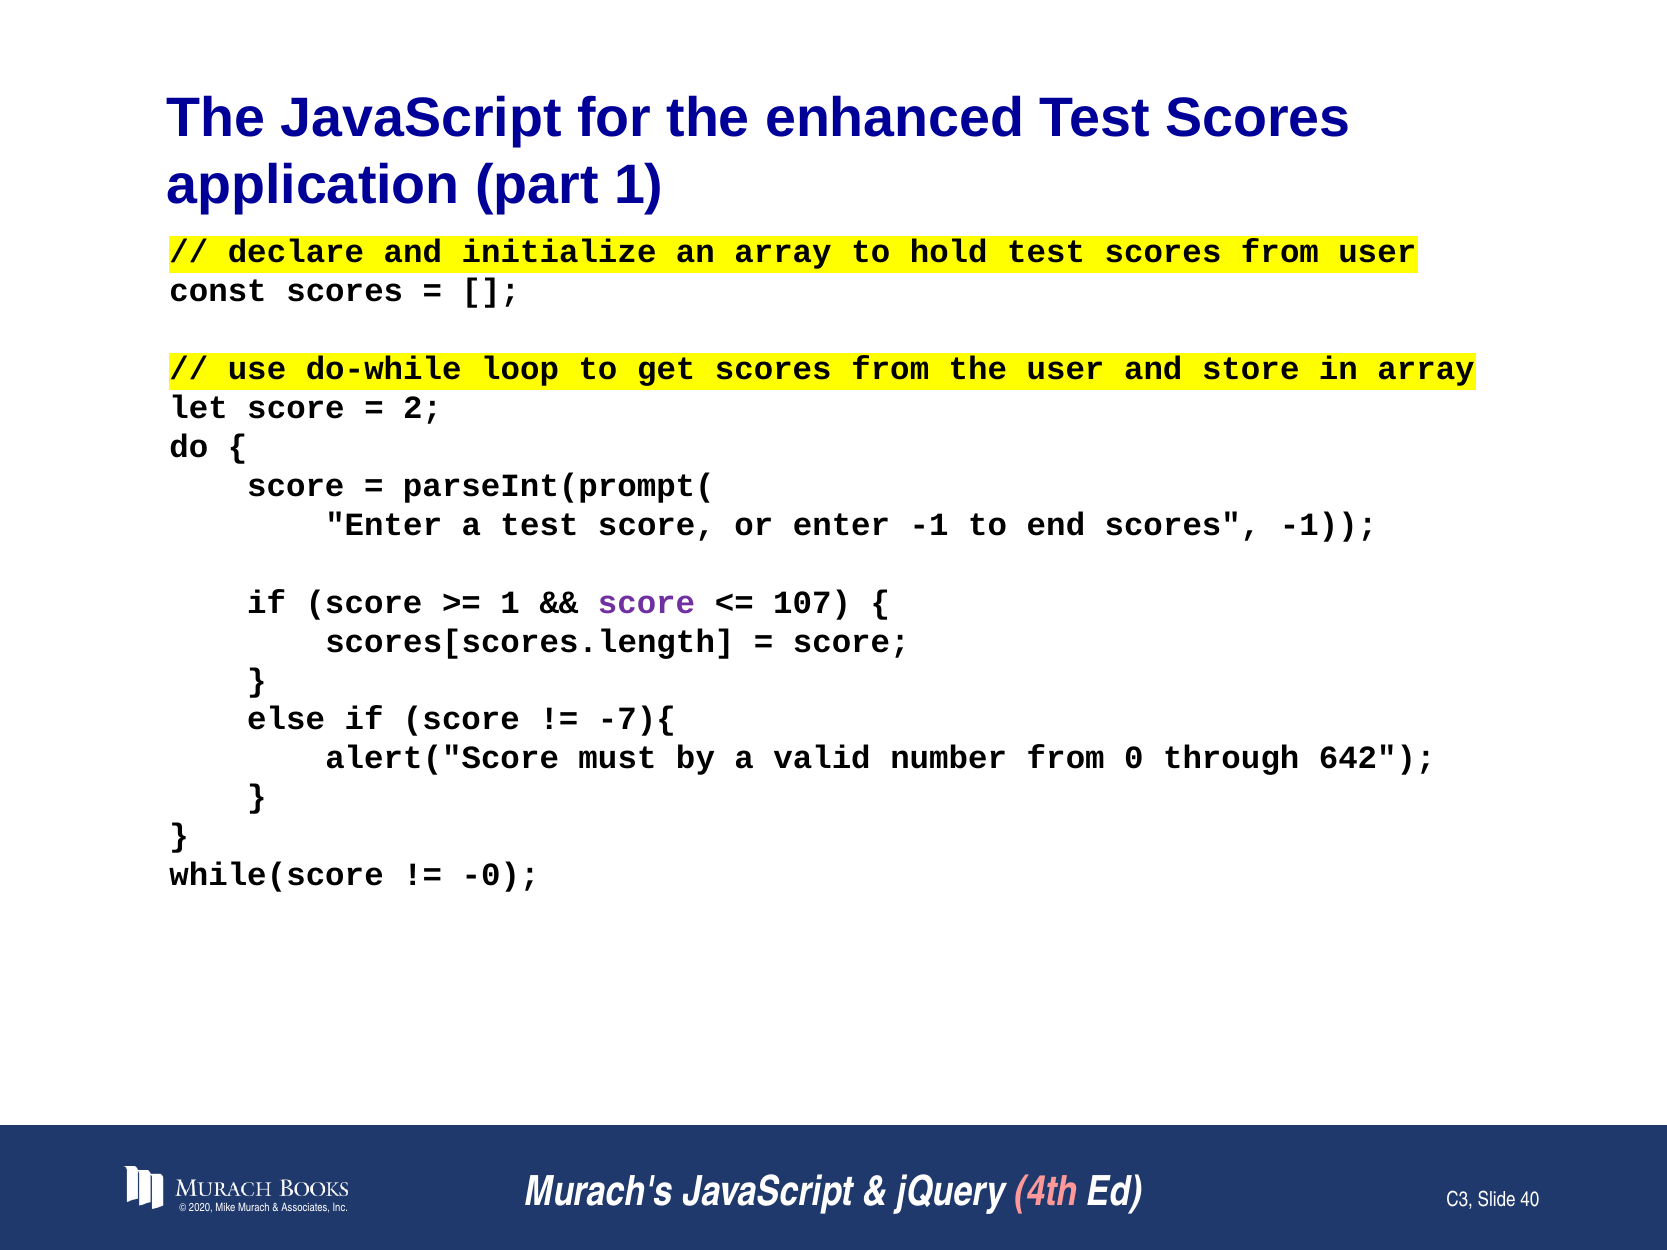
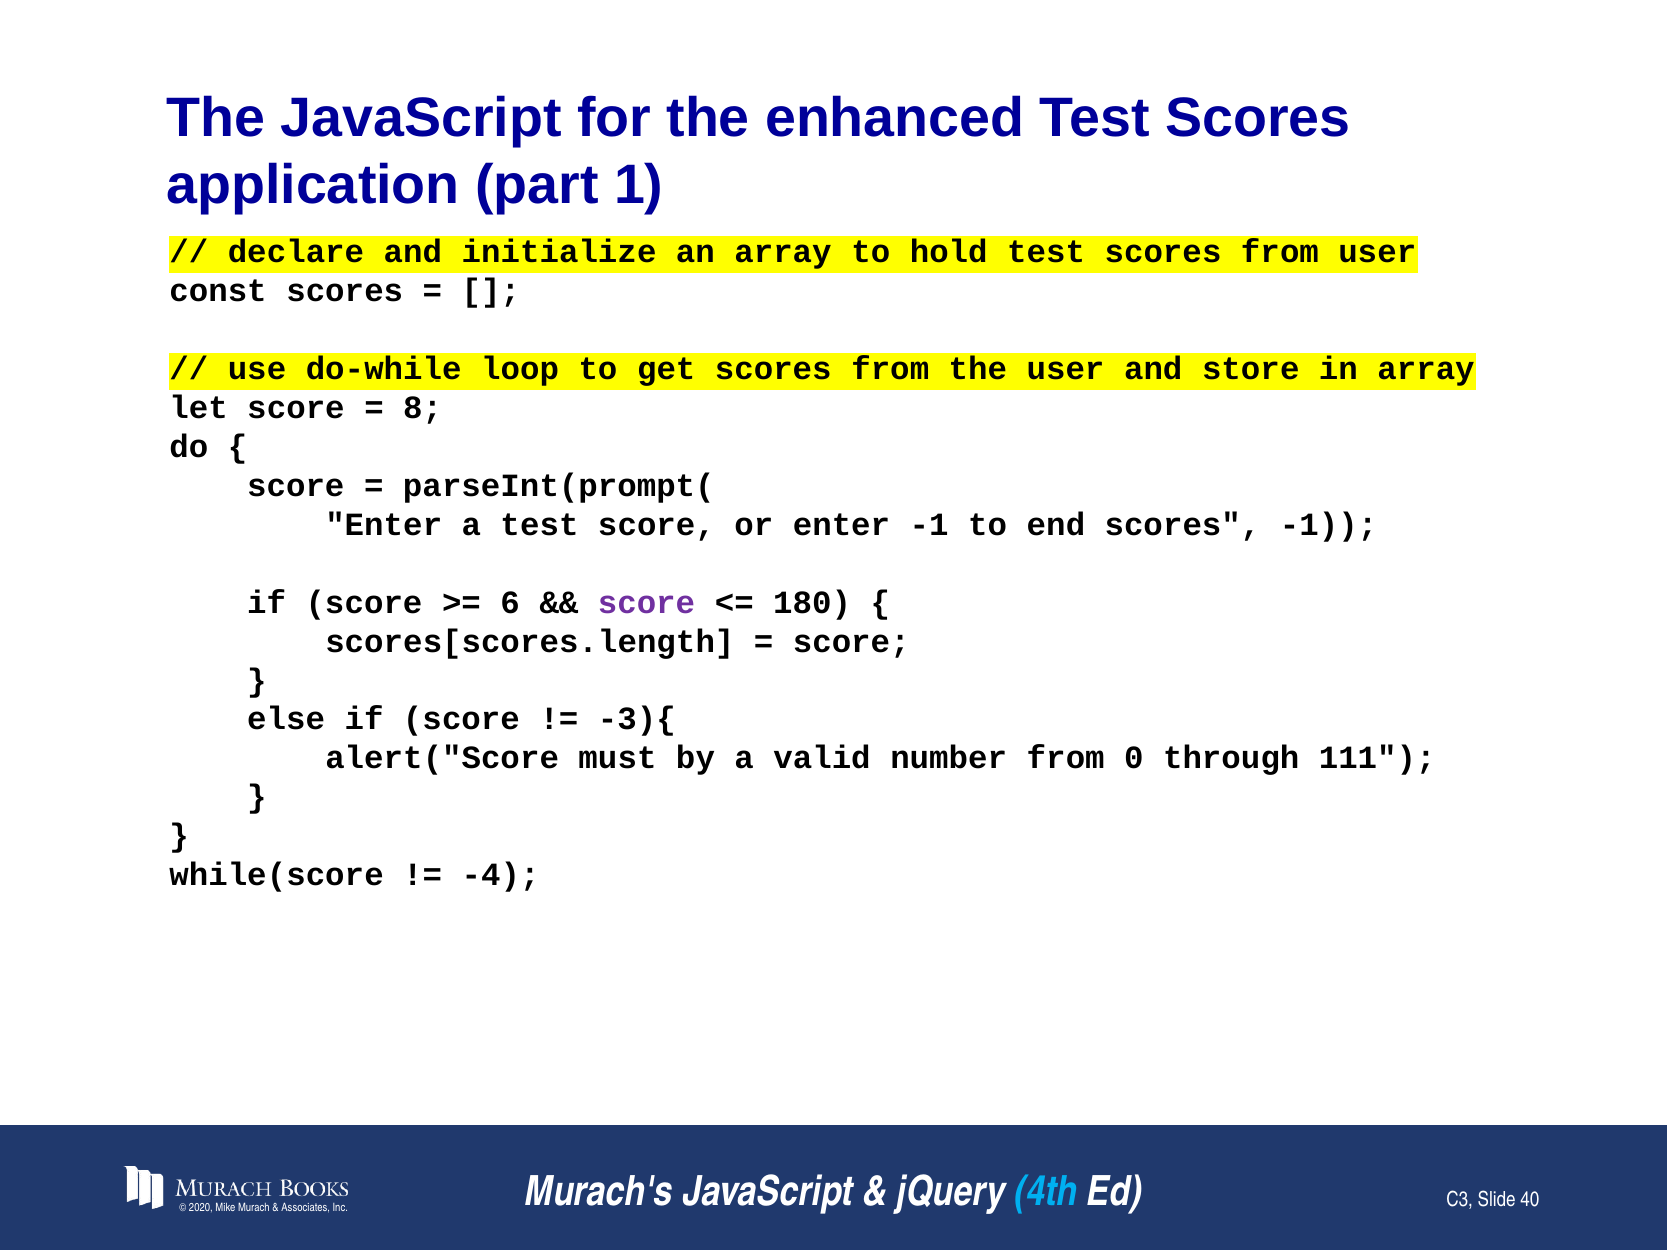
2: 2 -> 8
1 at (510, 603): 1 -> 6
107: 107 -> 180
-7){: -7){ -> -3){
642: 642 -> 111
-0: -0 -> -4
4th colour: pink -> light blue
